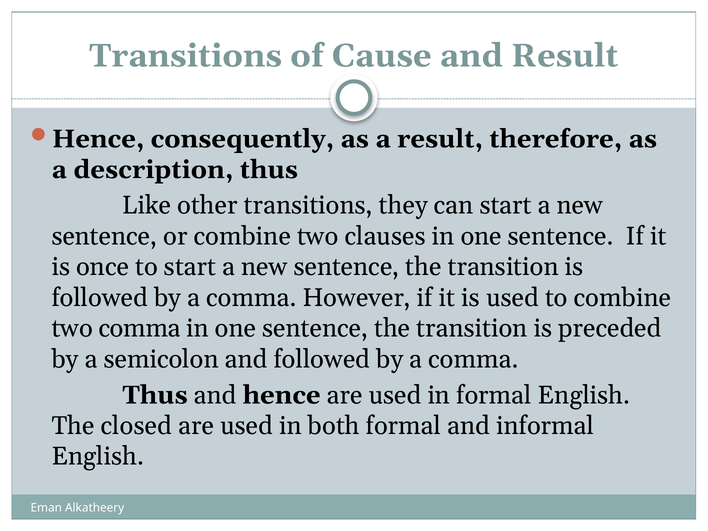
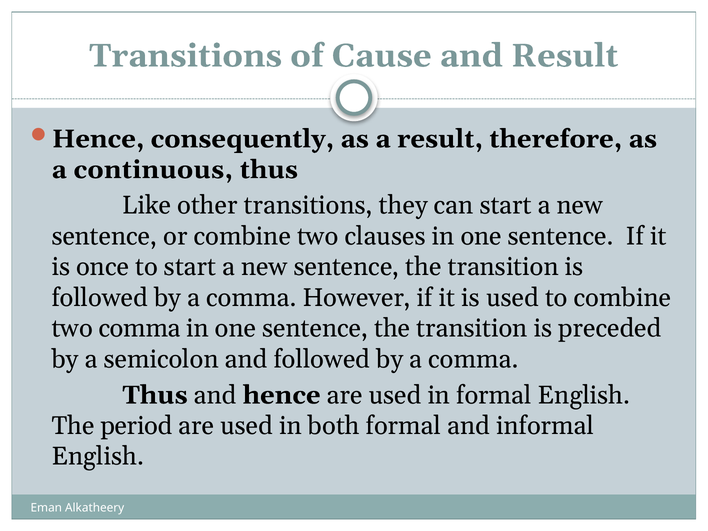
description: description -> continuous
closed: closed -> period
